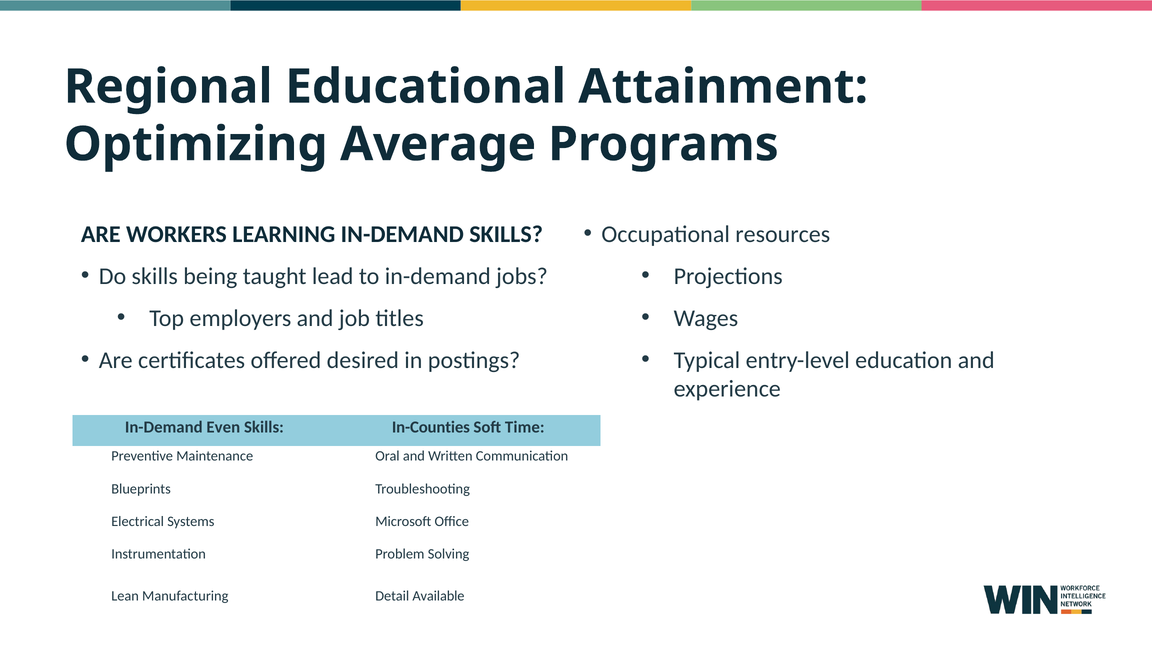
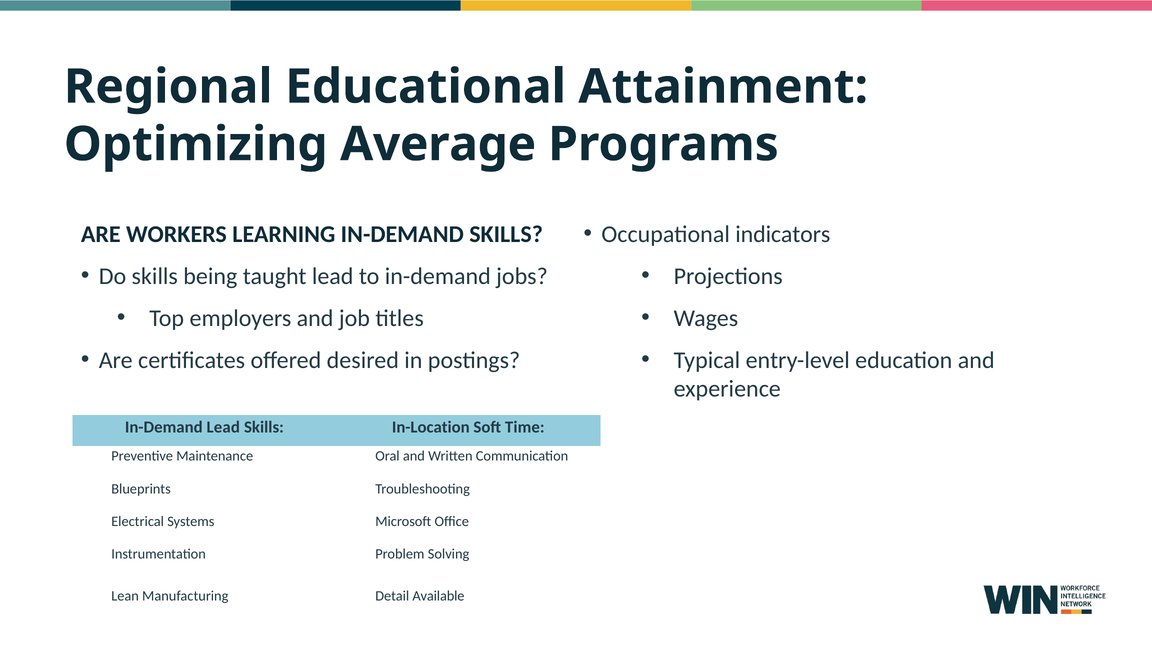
resources: resources -> indicators
In-Demand Even: Even -> Lead
In-Counties: In-Counties -> In-Location
